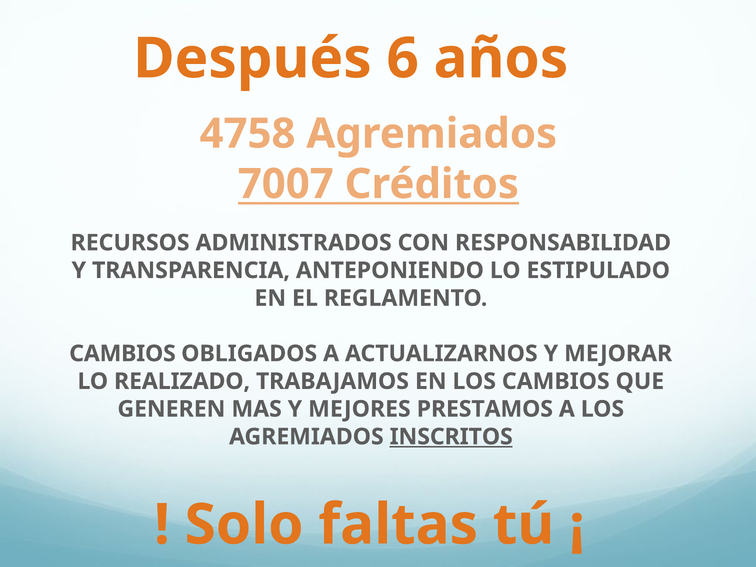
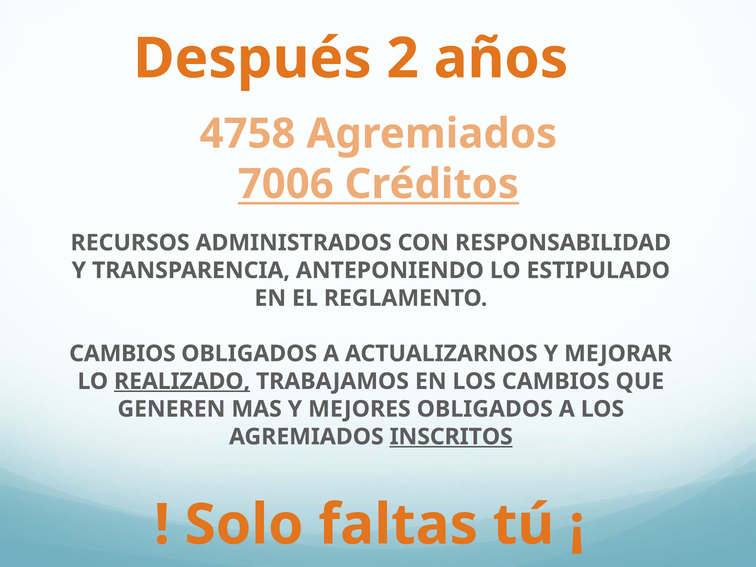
6: 6 -> 2
7007: 7007 -> 7006
REALIZADO underline: none -> present
MEJORES PRESTAMOS: PRESTAMOS -> OBLIGADOS
